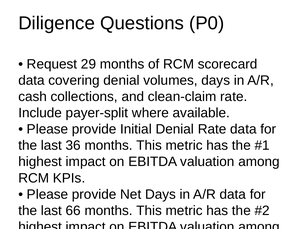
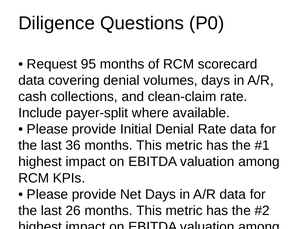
29: 29 -> 95
66: 66 -> 26
